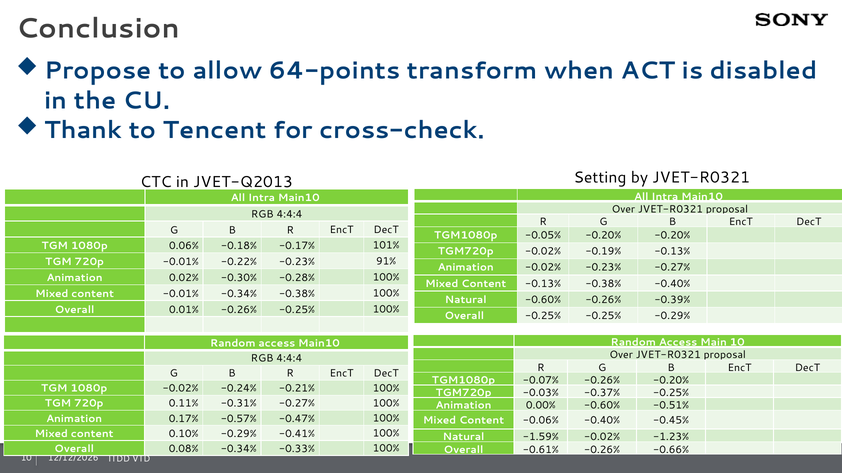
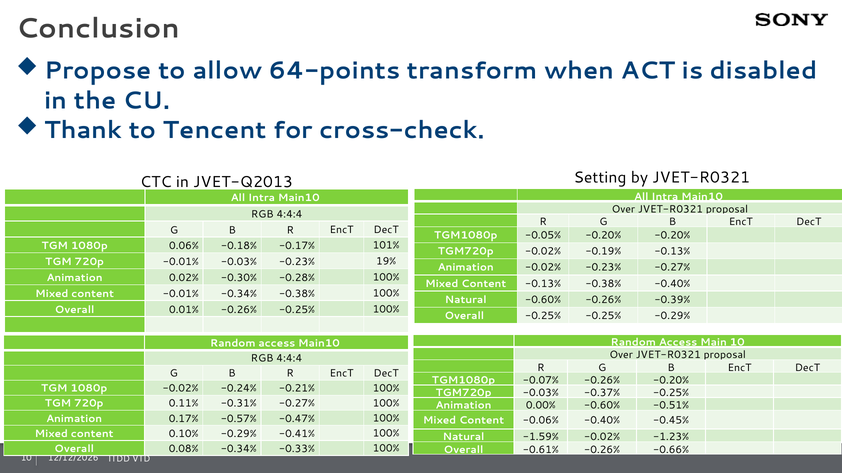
-0.01% -0.22%: -0.22% -> -0.03%
91%: 91% -> 19%
